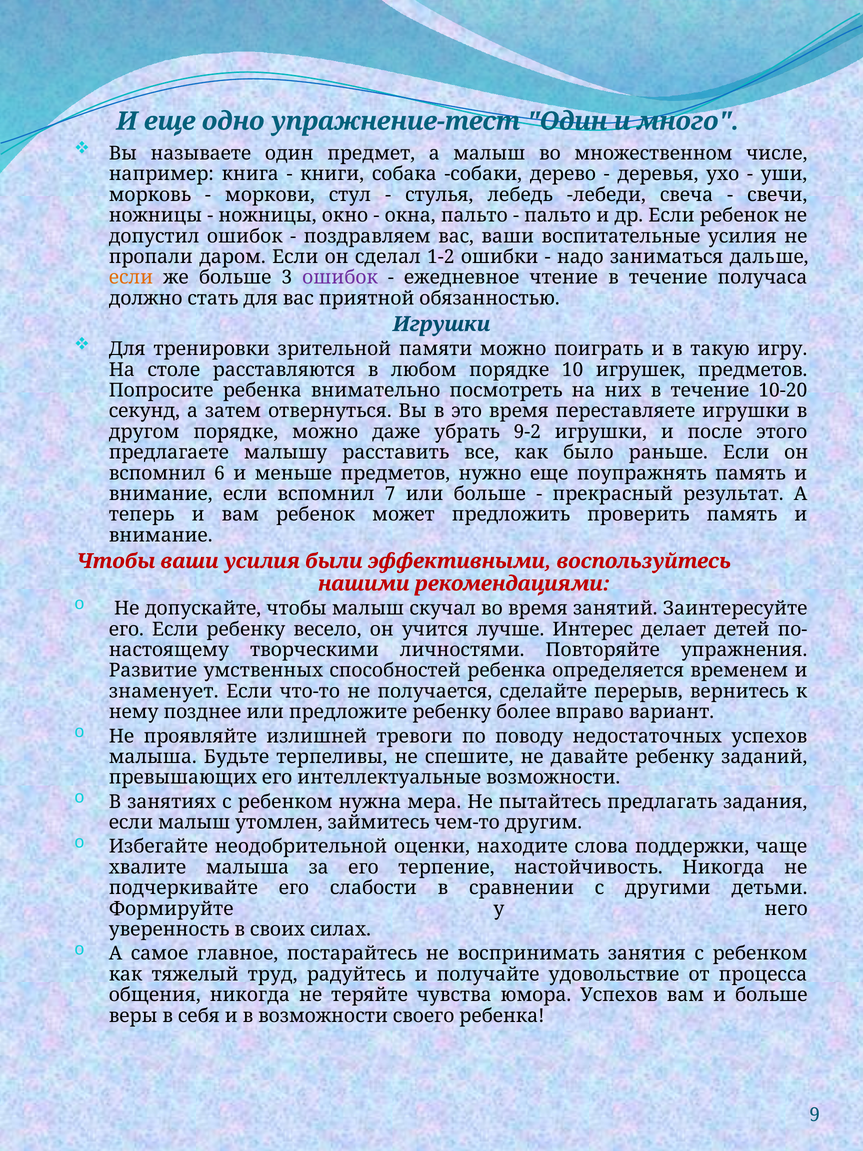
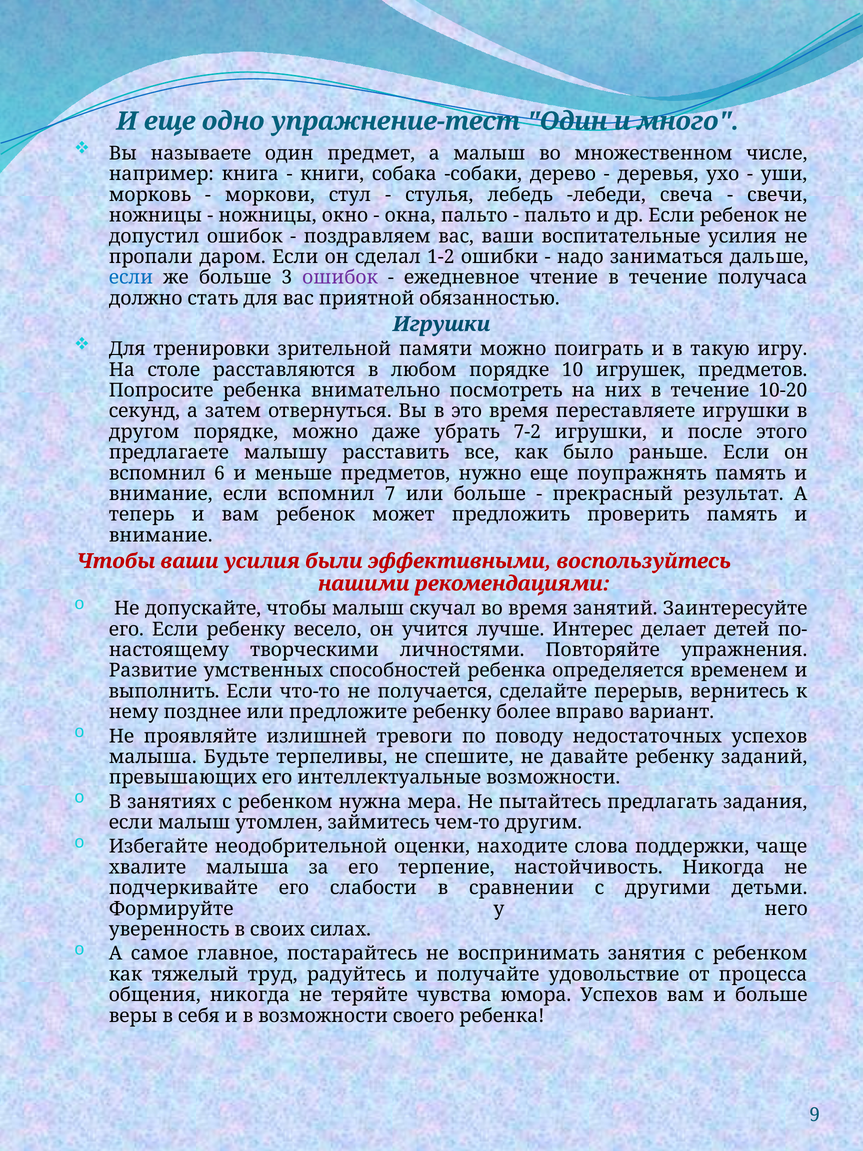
если at (131, 278) colour: orange -> blue
9-2: 9-2 -> 7-2
знаменует: знаменует -> выполнить
